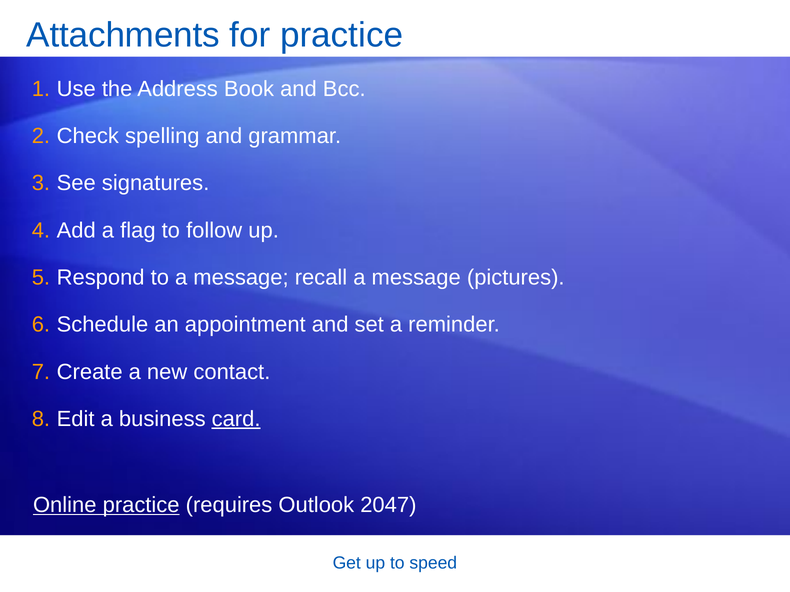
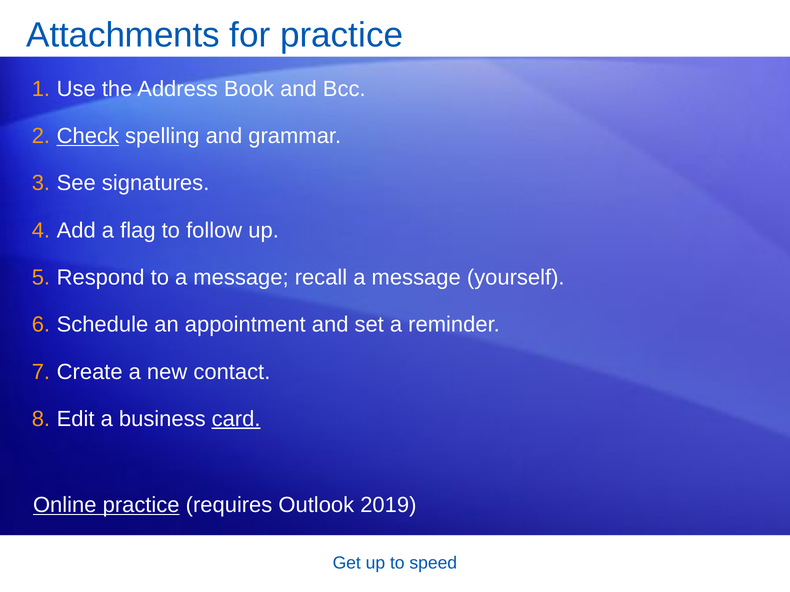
Check underline: none -> present
pictures: pictures -> yourself
2047: 2047 -> 2019
